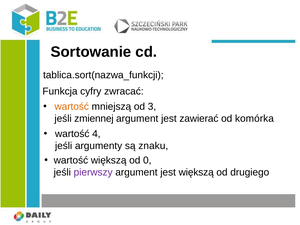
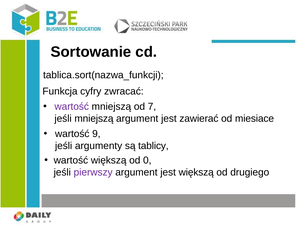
wartość at (72, 107) colour: orange -> purple
3: 3 -> 7
jeśli zmiennej: zmiennej -> mniejszą
komórka: komórka -> miesiace
4: 4 -> 9
znaku: znaku -> tablicy
